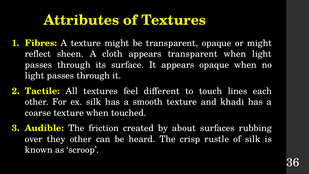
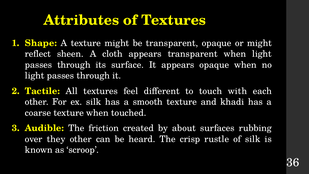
Fibres: Fibres -> Shape
lines: lines -> with
